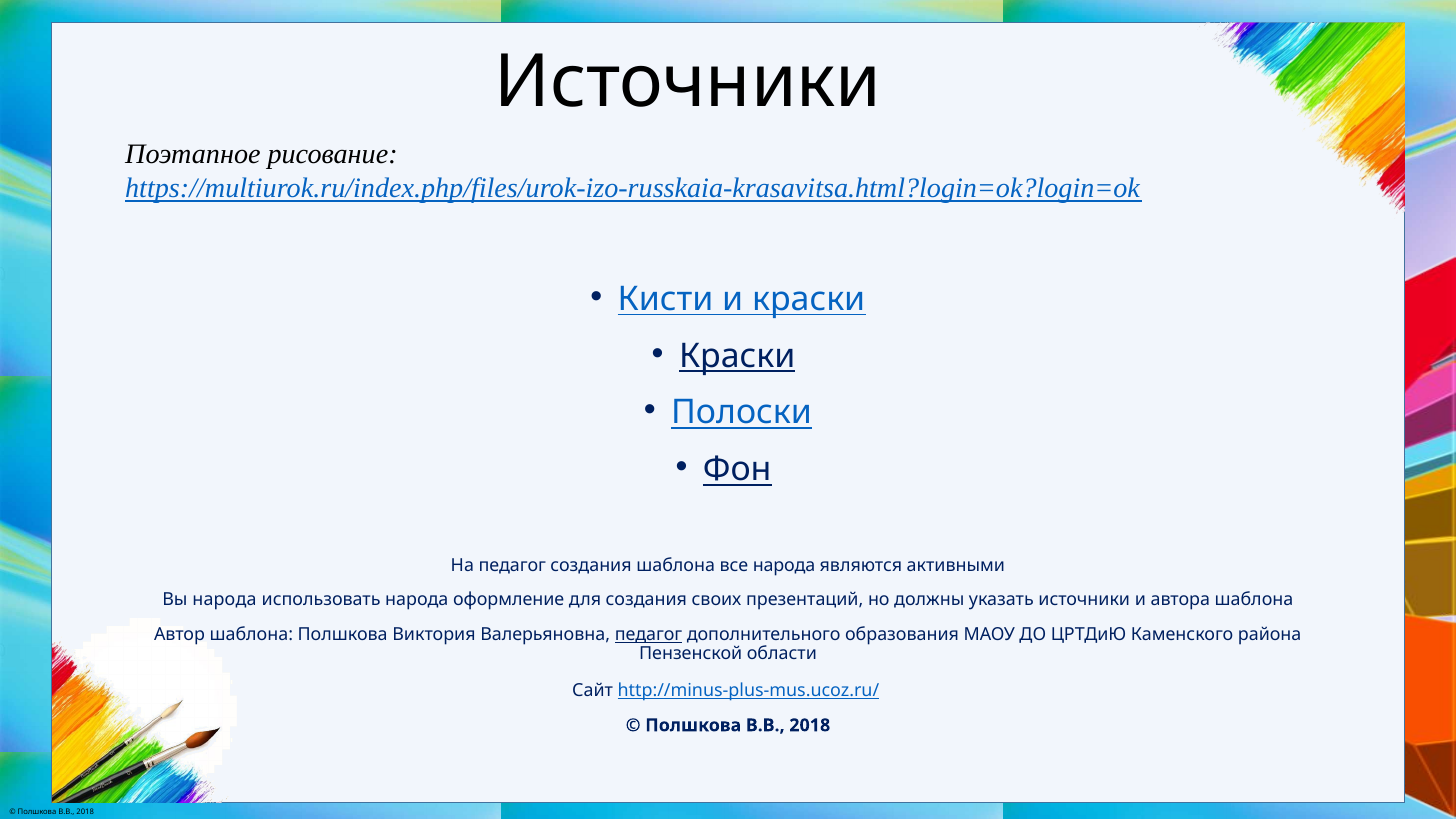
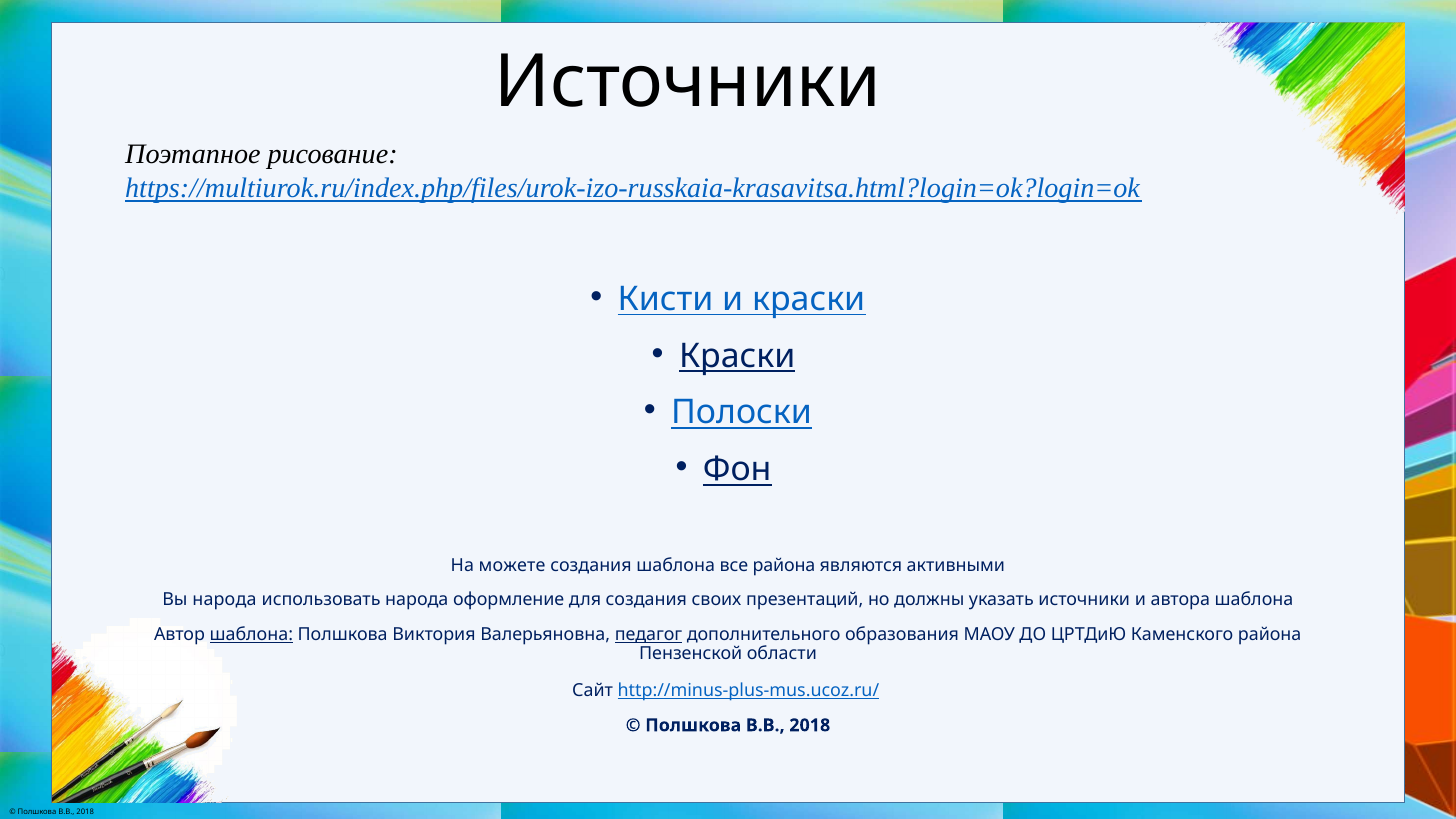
На педагог: педагог -> можете
все народа: народа -> района
шаблона at (251, 634) underline: none -> present
